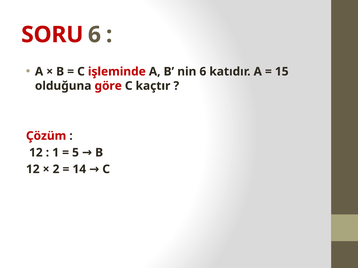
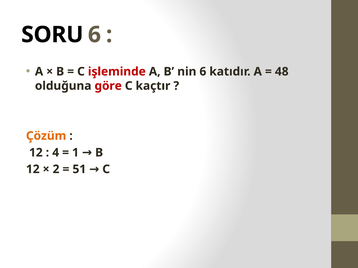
SORU colour: red -> black
15: 15 -> 48
Çözüm colour: red -> orange
1: 1 -> 4
5: 5 -> 1
14: 14 -> 51
